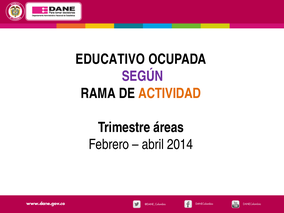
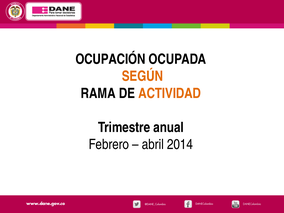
EDUCATIVO: EDUCATIVO -> OCUPACIÓN
SEGÚN colour: purple -> orange
áreas: áreas -> anual
